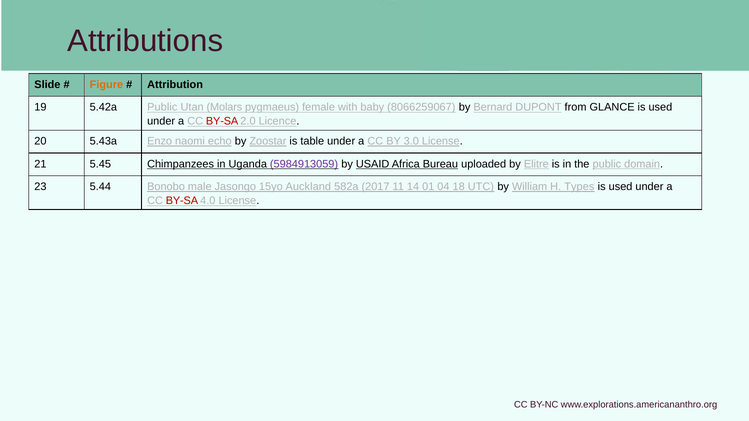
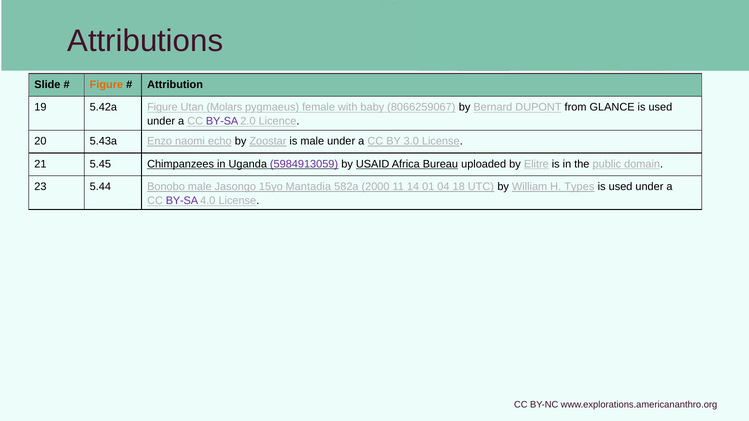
5.42a Public: Public -> Figure
BY-SA at (222, 121) colour: red -> purple
is table: table -> male
Auckland: Auckland -> Mantadia
2017: 2017 -> 2000
BY-SA at (182, 201) colour: red -> purple
